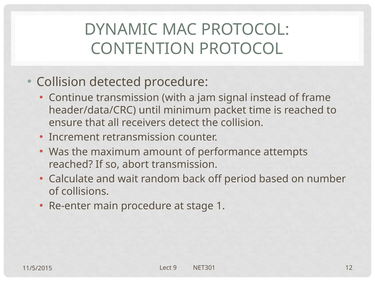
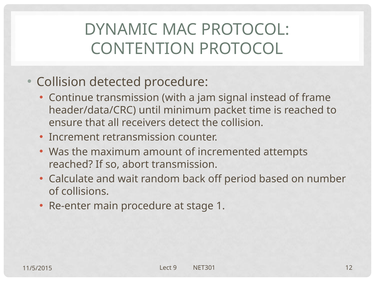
performance: performance -> incremented
